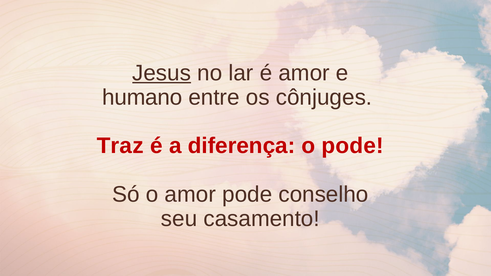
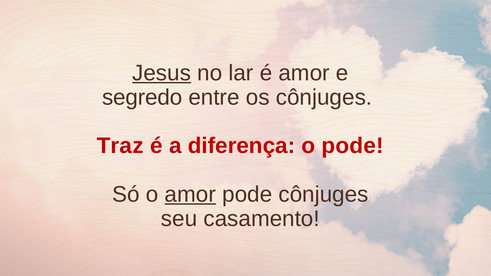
humano: humano -> segredo
amor at (190, 194) underline: none -> present
pode conselho: conselho -> cônjuges
